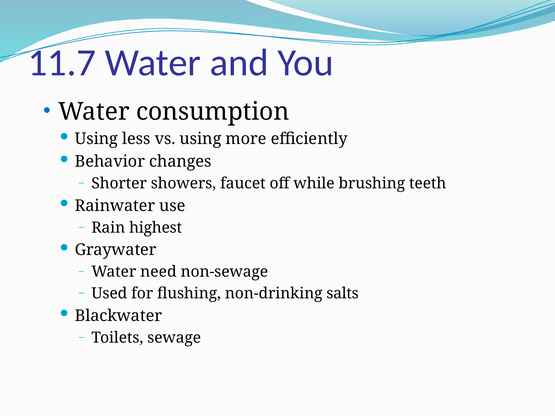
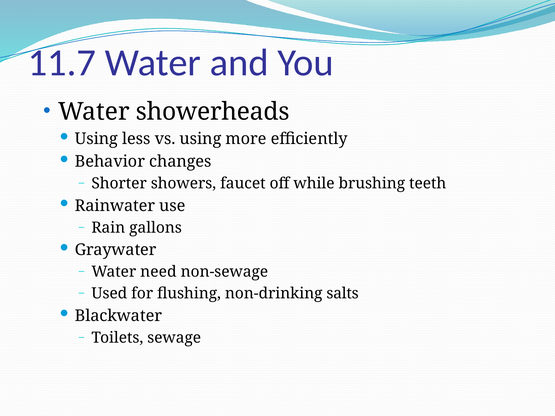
consumption: consumption -> showerheads
highest: highest -> gallons
